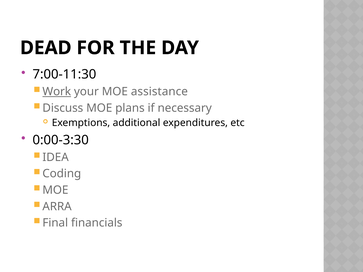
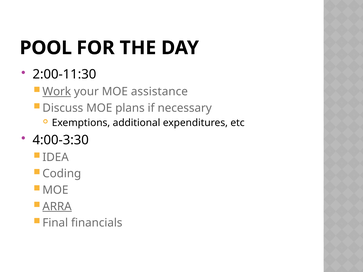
DEAD: DEAD -> POOL
7:00-11:30: 7:00-11:30 -> 2:00-11:30
0:00-3:30: 0:00-3:30 -> 4:00-3:30
ARRA underline: none -> present
